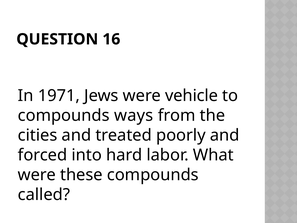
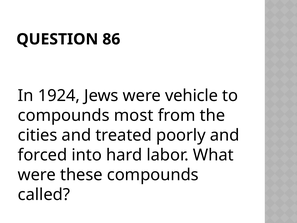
16: 16 -> 86
1971: 1971 -> 1924
ways: ways -> most
